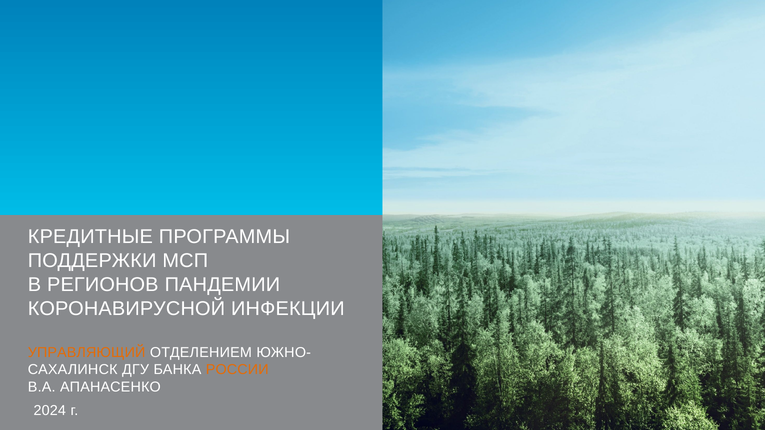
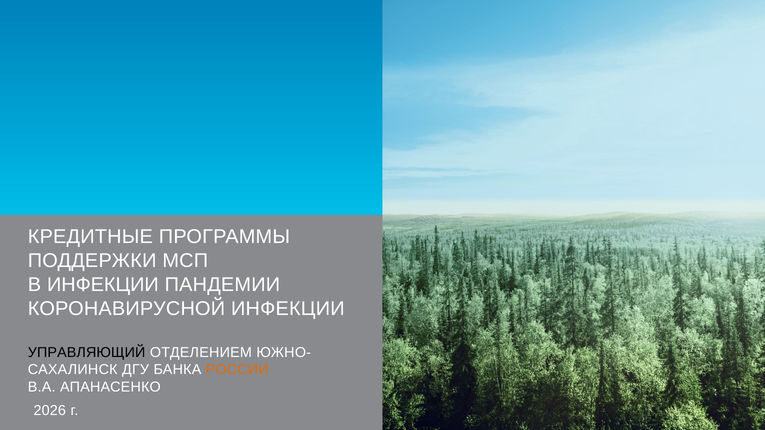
В РЕГИОНОВ: РЕГИОНОВ -> ИНФЕКЦИИ
УПРАВЛЯЮЩИЙ colour: orange -> black
2024: 2024 -> 2026
